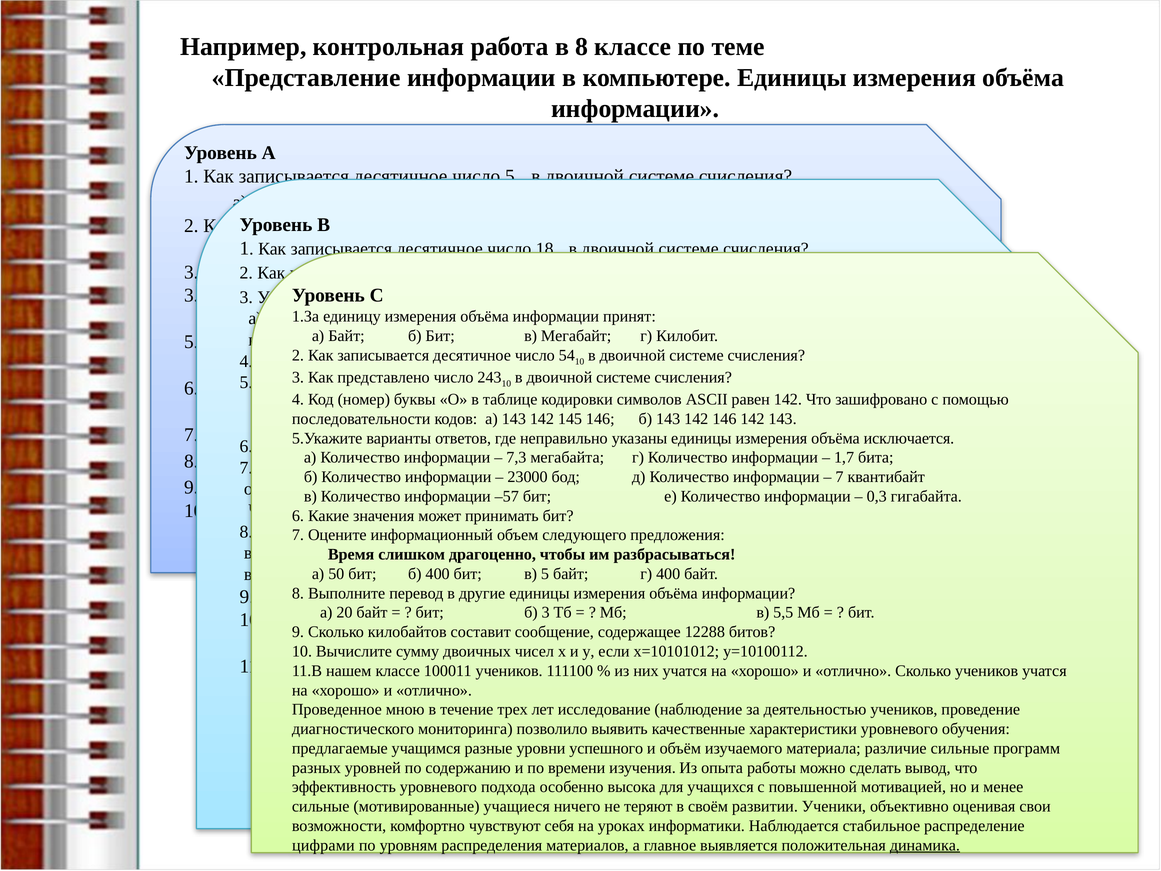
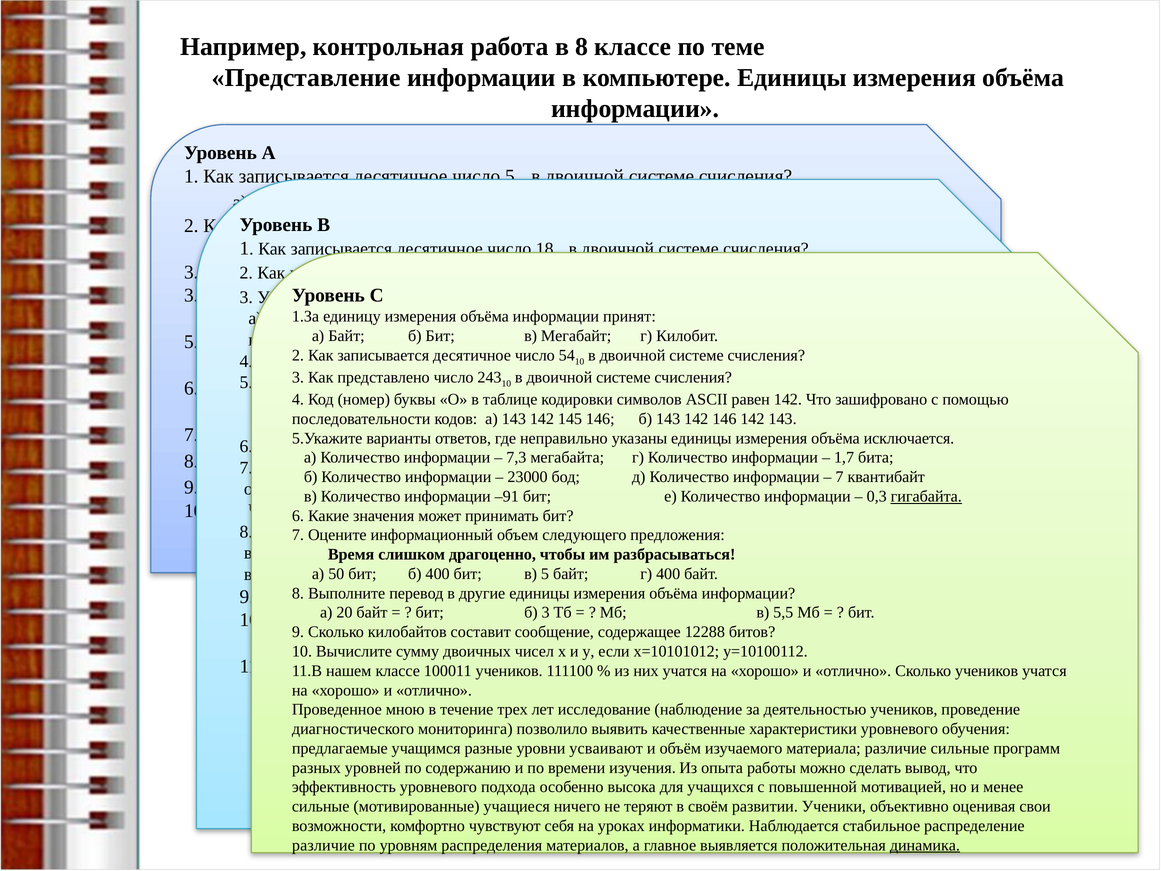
–57: –57 -> –91
гигабайта underline: none -> present
успешного: успешного -> усваивают
цифрами at (323, 845): цифрами -> различие
